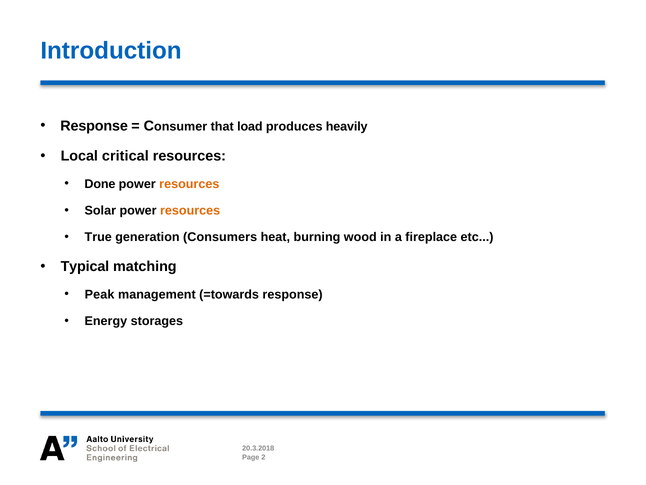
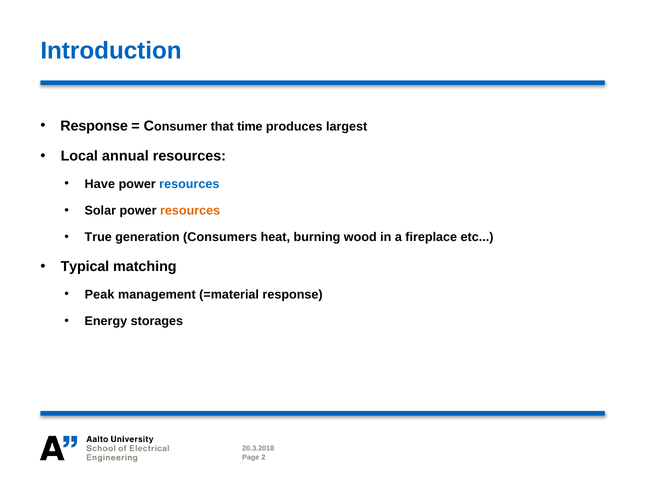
load: load -> time
heavily: heavily -> largest
critical: critical -> annual
Done: Done -> Have
resources at (189, 184) colour: orange -> blue
=towards: =towards -> =material
